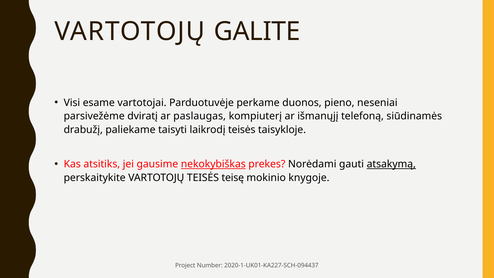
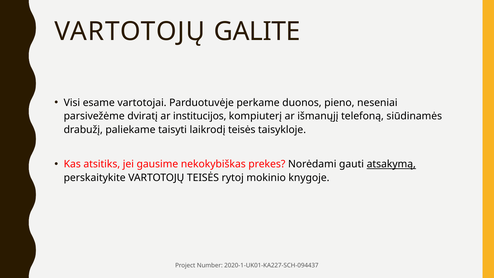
paslaugas: paslaugas -> institucijos
nekokybiškas underline: present -> none
teisę: teisę -> rytoj
